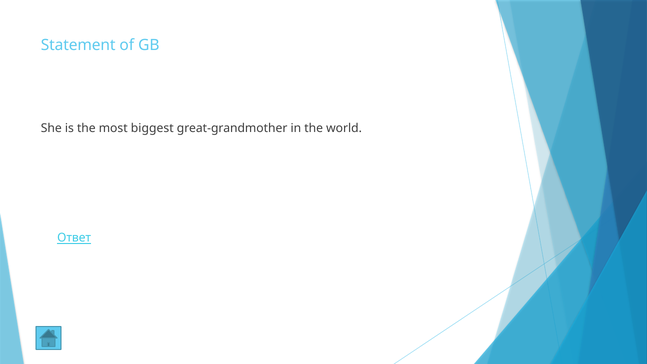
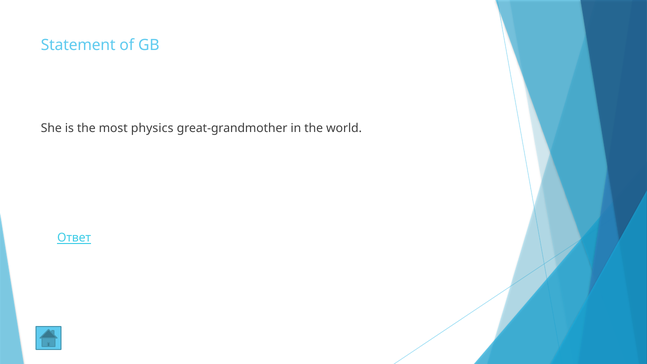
biggest: biggest -> physics
